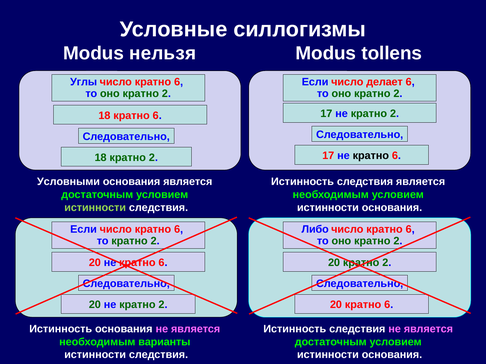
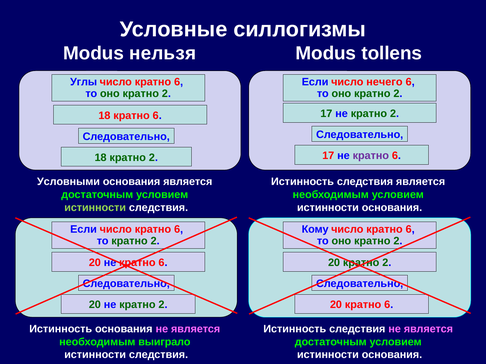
делает: делает -> нечего
кратно at (371, 156) colour: black -> purple
Либо: Либо -> Кому
варианты: варианты -> выиграло
